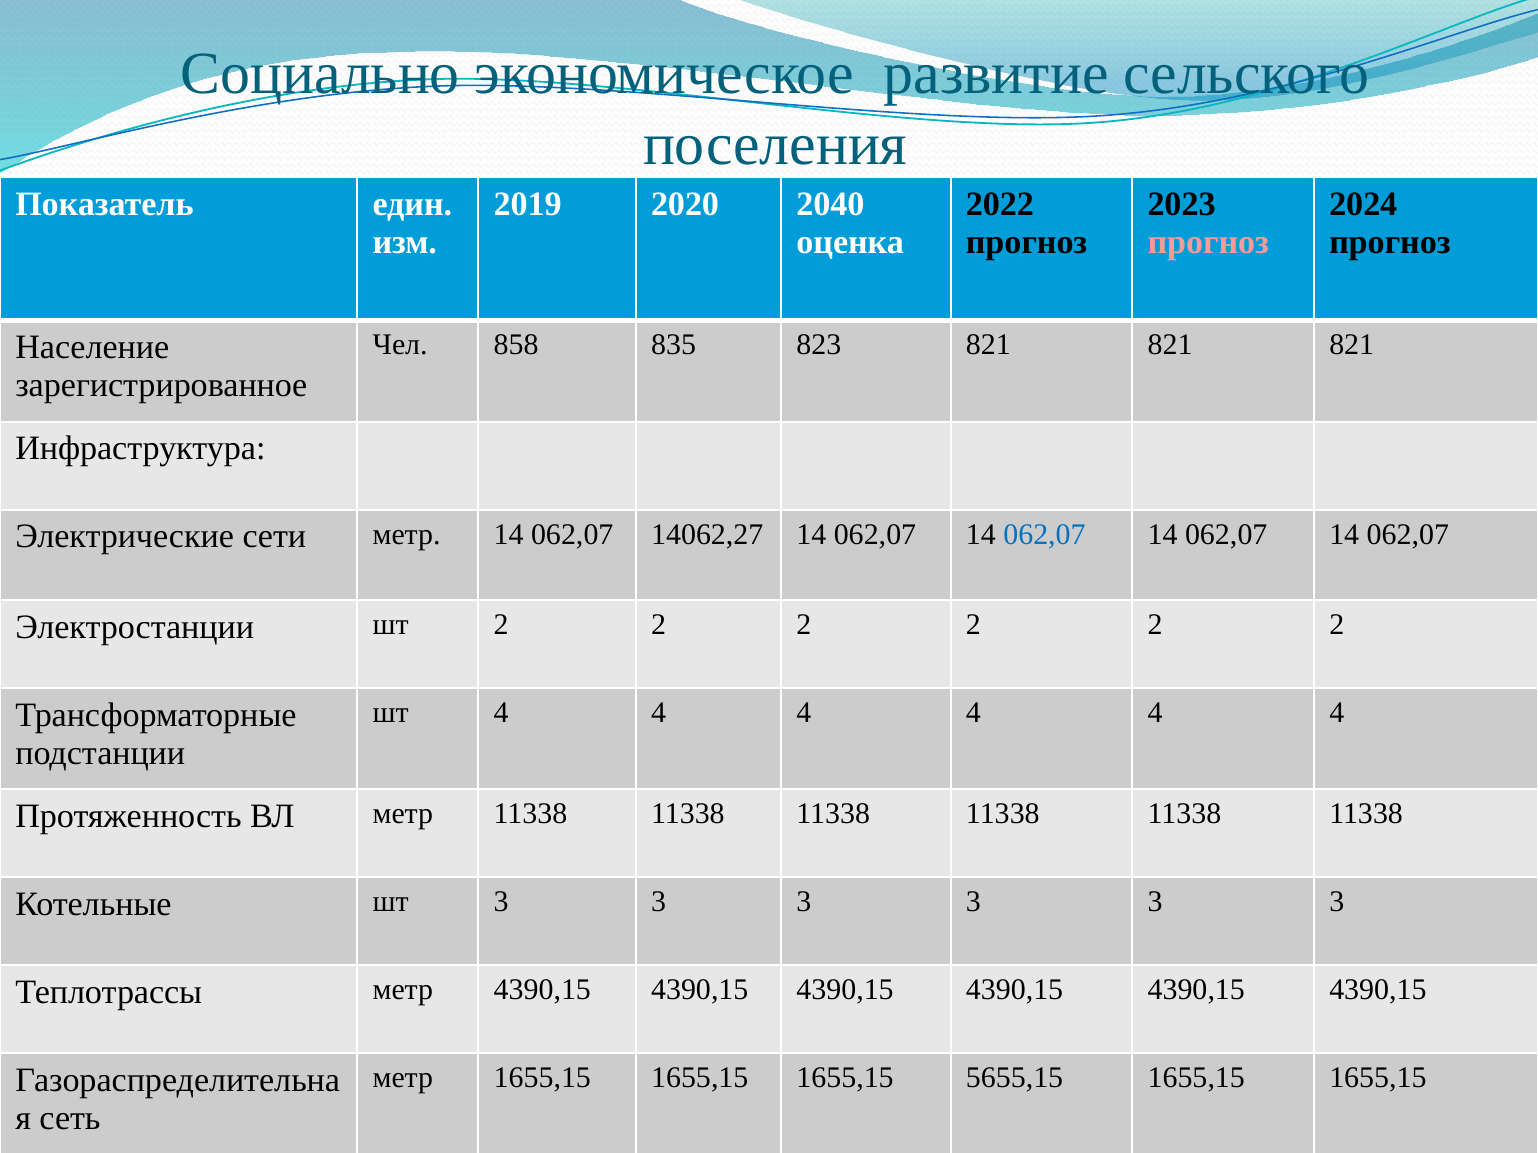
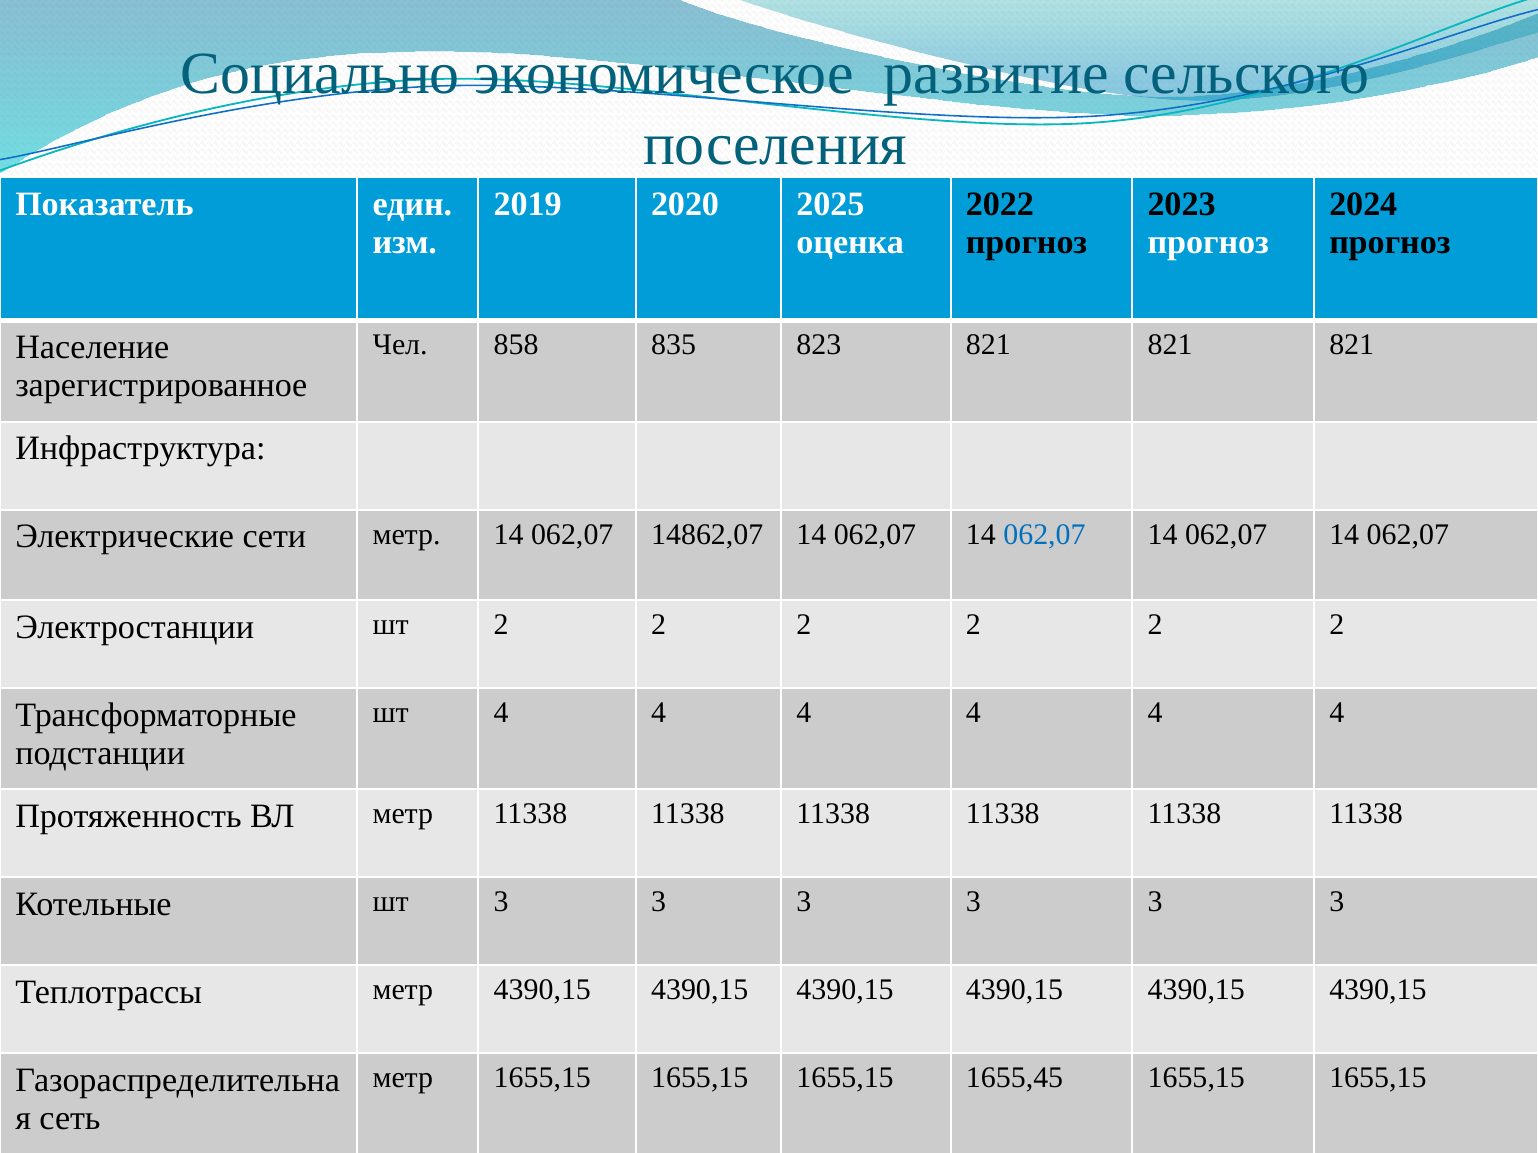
2040: 2040 -> 2025
прогноз at (1208, 242) colour: pink -> white
14062,27: 14062,27 -> 14862,07
5655,15: 5655,15 -> 1655,45
